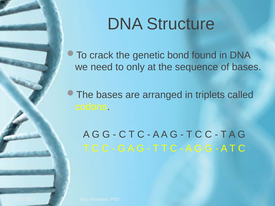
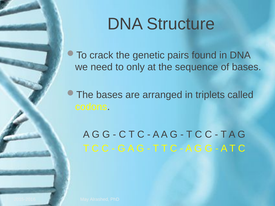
bond: bond -> pairs
